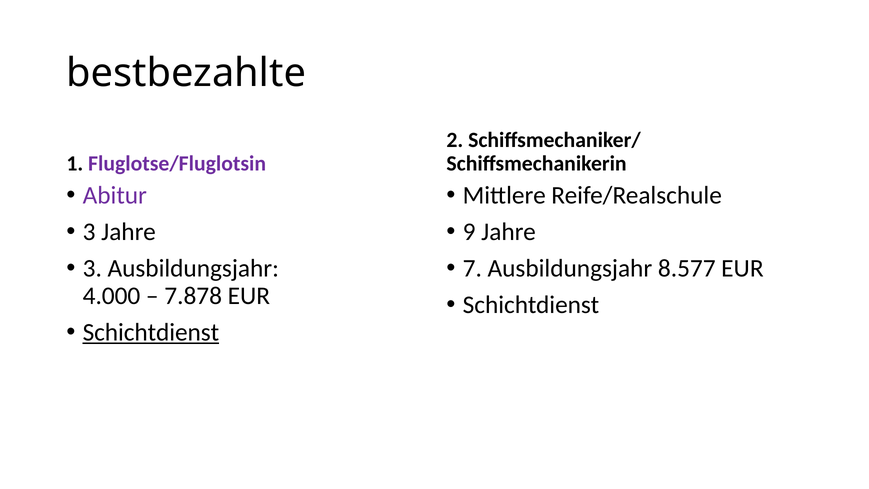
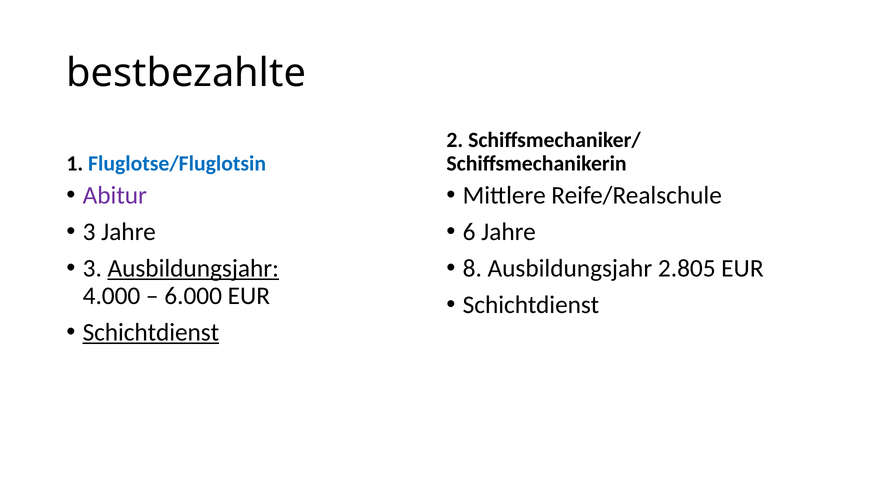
Fluglotse/Fluglotsin colour: purple -> blue
9: 9 -> 6
Ausbildungsjahr at (193, 268) underline: none -> present
7: 7 -> 8
8.577: 8.577 -> 2.805
7.878: 7.878 -> 6.000
